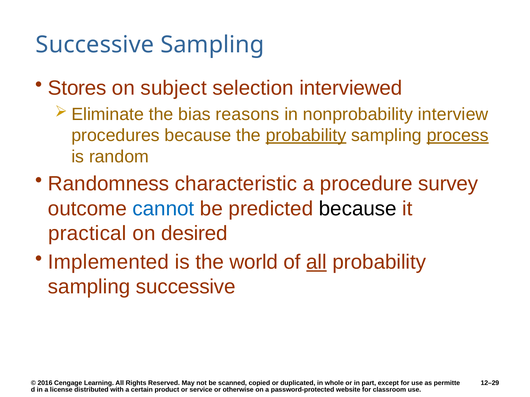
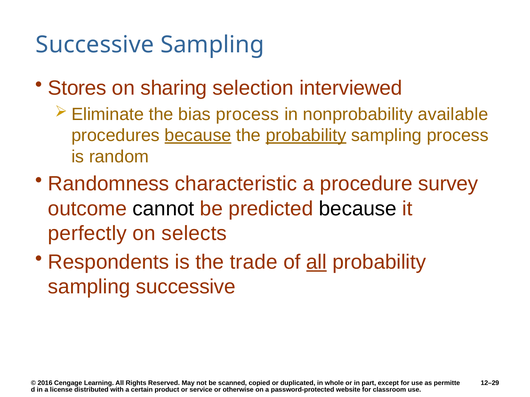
subject: subject -> sharing
bias reasons: reasons -> process
interview: interview -> available
because at (198, 136) underline: none -> present
process at (458, 136) underline: present -> none
cannot colour: blue -> black
practical: practical -> perfectly
desired: desired -> selects
Implemented: Implemented -> Respondents
world: world -> trade
